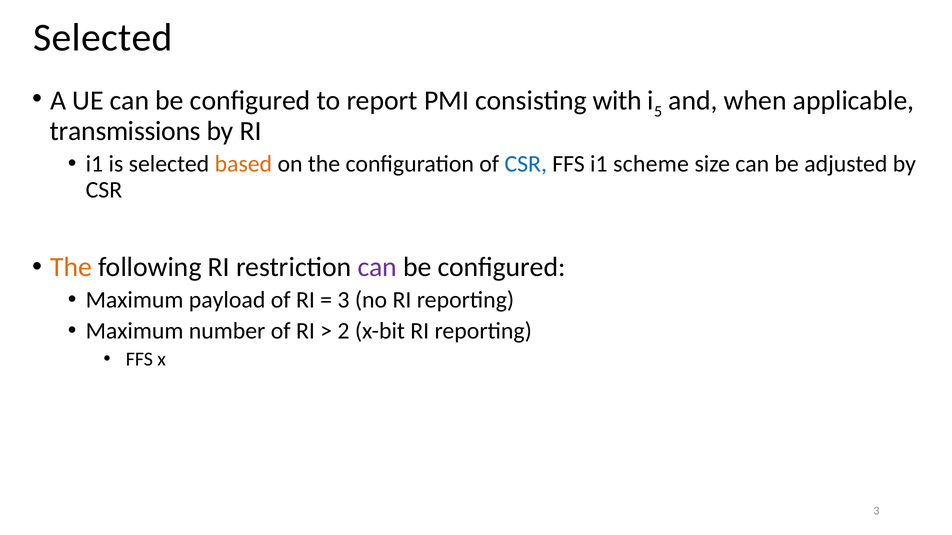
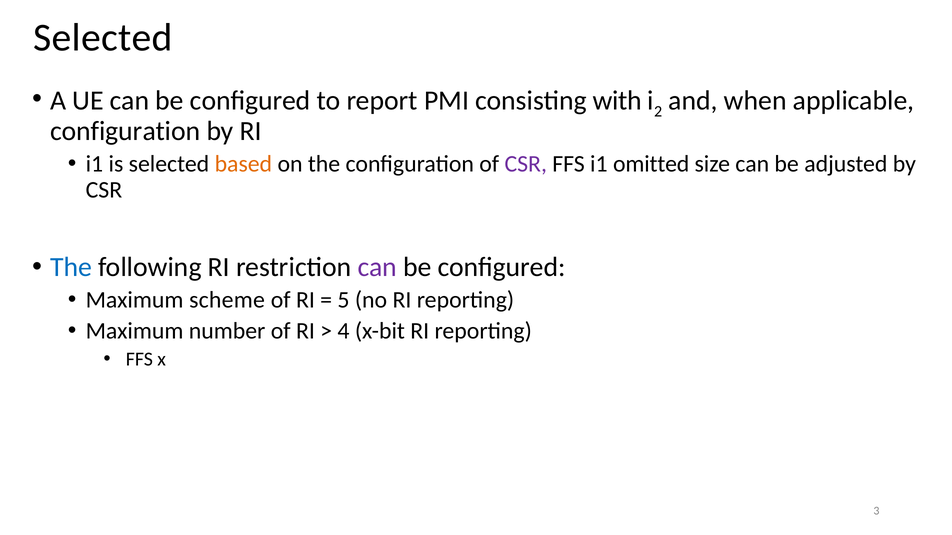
5: 5 -> 2
transmissions at (125, 131): transmissions -> configuration
CSR at (526, 164) colour: blue -> purple
scheme: scheme -> omitted
The at (71, 268) colour: orange -> blue
payload: payload -> scheme
3 at (344, 300): 3 -> 5
2: 2 -> 4
